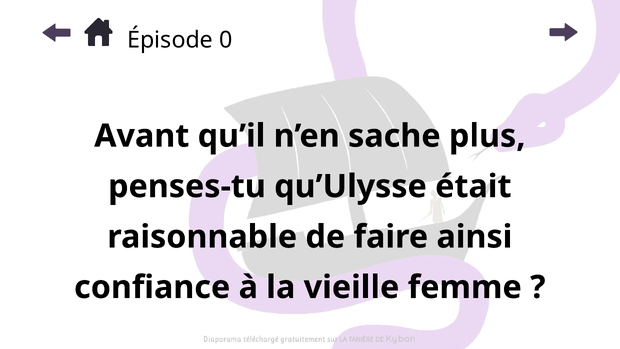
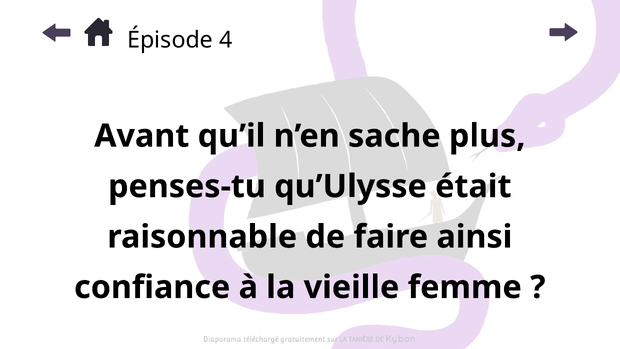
0: 0 -> 4
